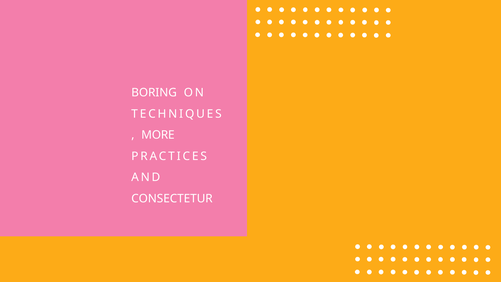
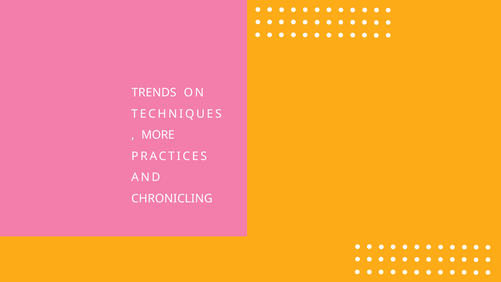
BORING: BORING -> TRENDS
CONSECTETUR: CONSECTETUR -> CHRONICLING
